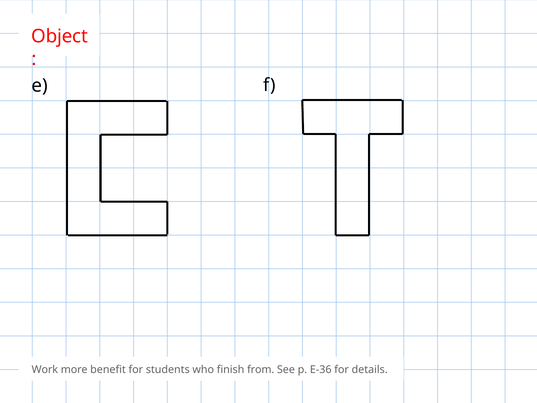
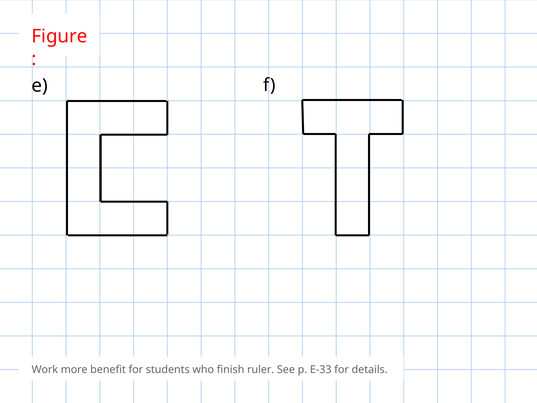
Object: Object -> Figure
from: from -> ruler
E-36: E-36 -> E-33
